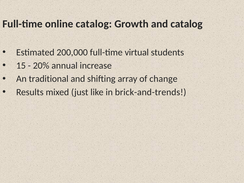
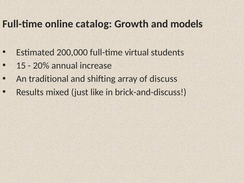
and catalog: catalog -> models
change: change -> discuss
brick-and-trends: brick-and-trends -> brick-and-discuss
